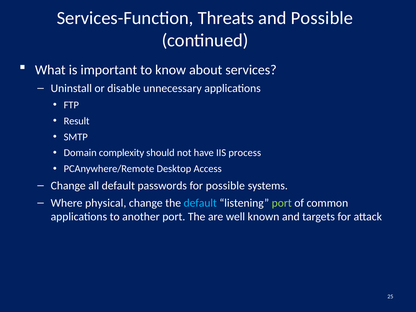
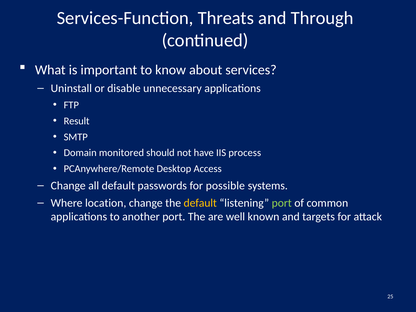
and Possible: Possible -> Through
complexity: complexity -> monitored
physical: physical -> location
default at (200, 203) colour: light blue -> yellow
